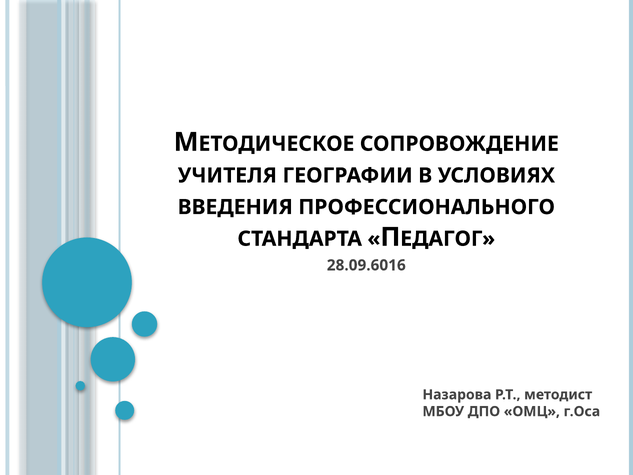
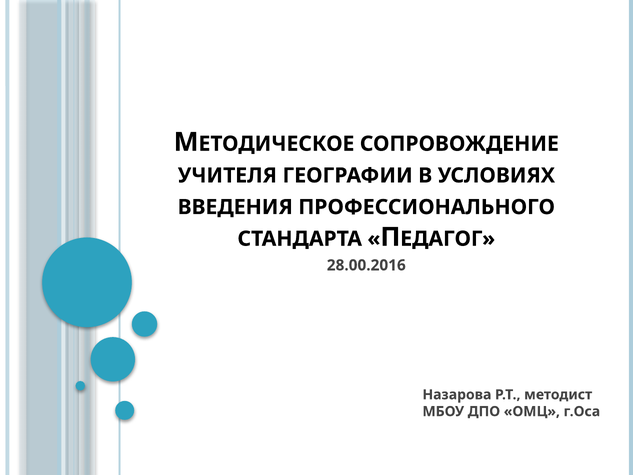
28.09.6016: 28.09.6016 -> 28.00.2016
